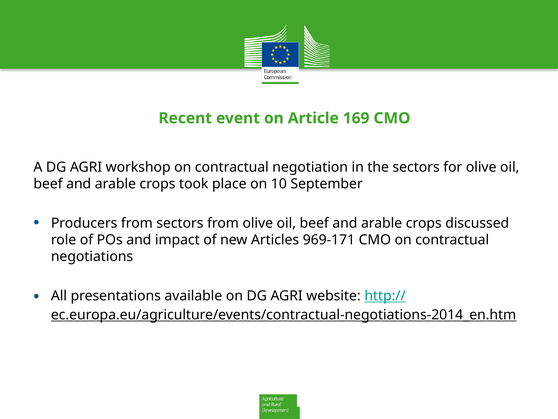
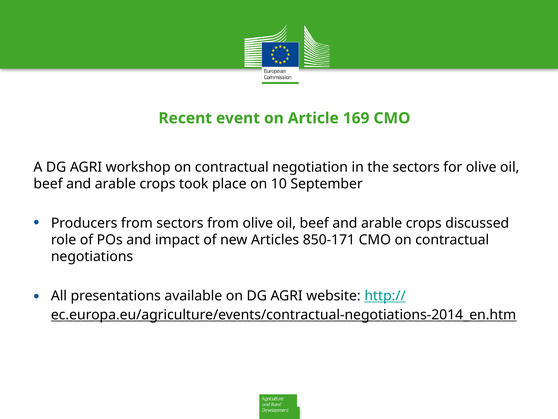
969-171: 969-171 -> 850-171
